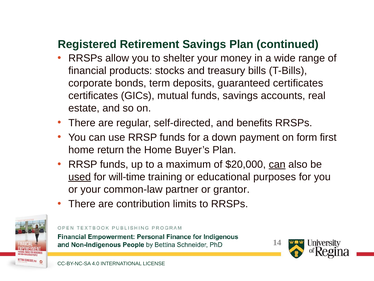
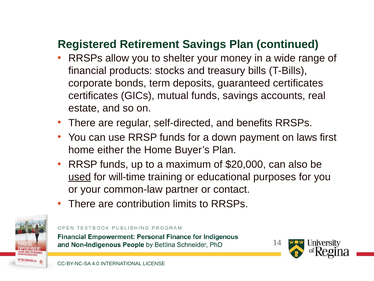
form: form -> laws
return: return -> either
can at (277, 164) underline: present -> none
grantor: grantor -> contact
